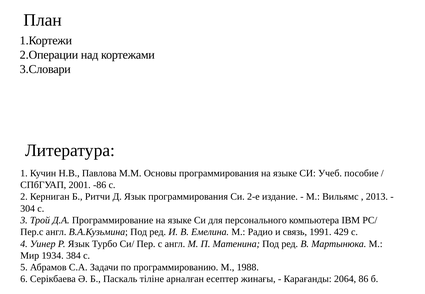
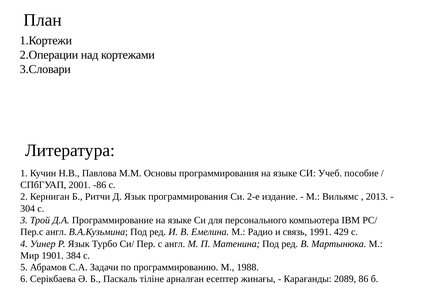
1934: 1934 -> 1901
2064: 2064 -> 2089
